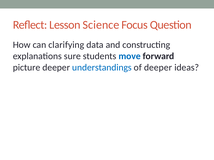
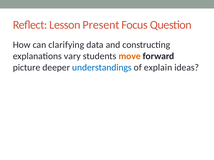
Science: Science -> Present
sure: sure -> vary
move colour: blue -> orange
of deeper: deeper -> explain
